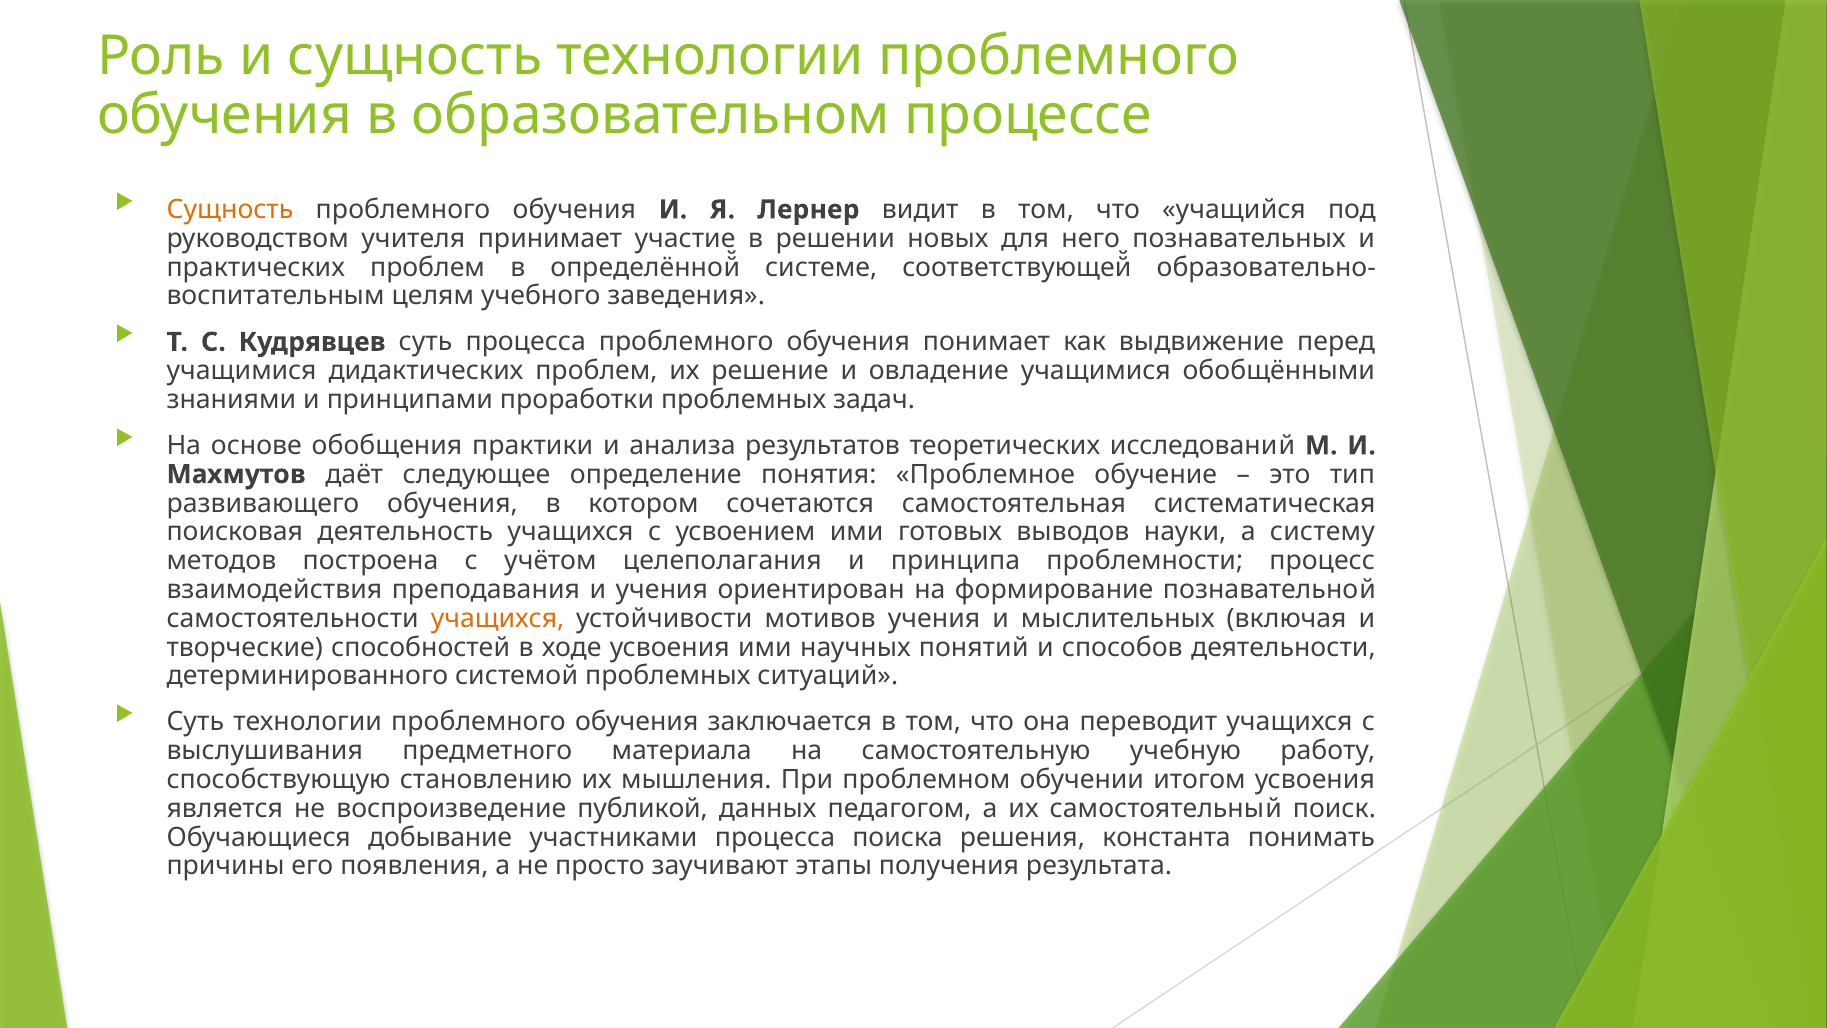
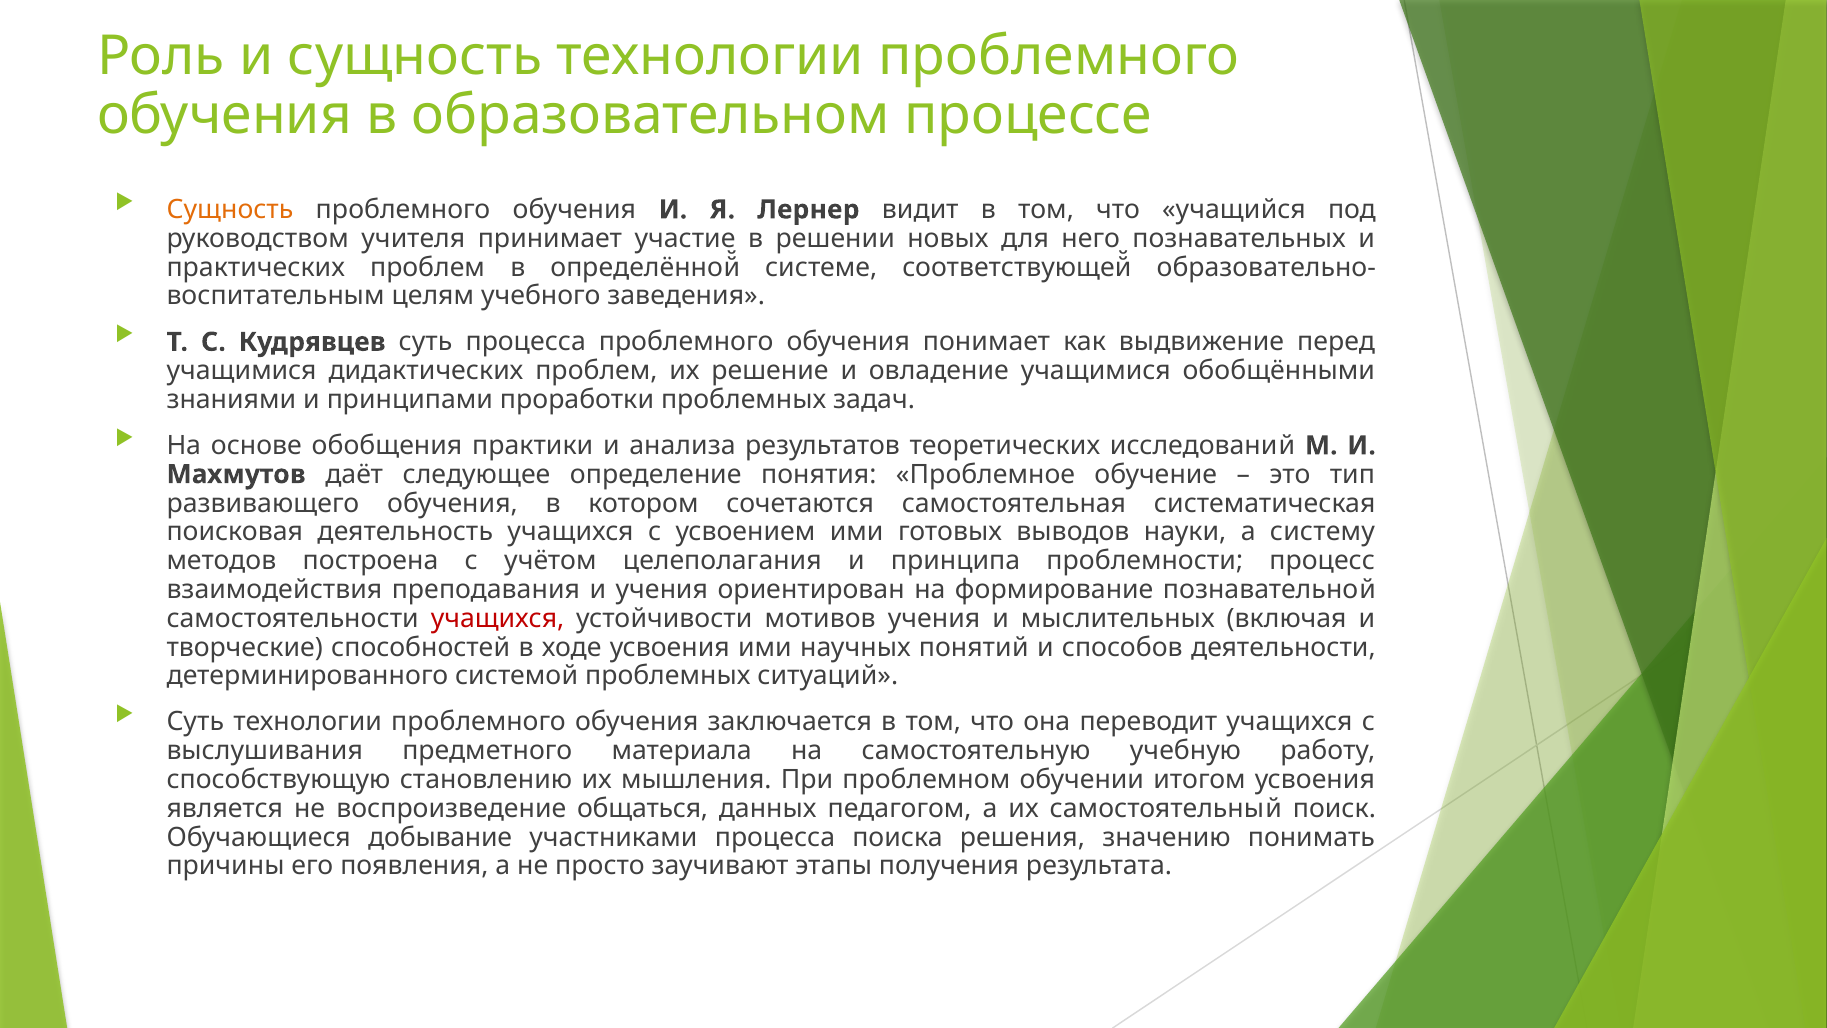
учащихся at (498, 618) colour: orange -> red
публикой: публикой -> общаться
константа: константа -> значению
